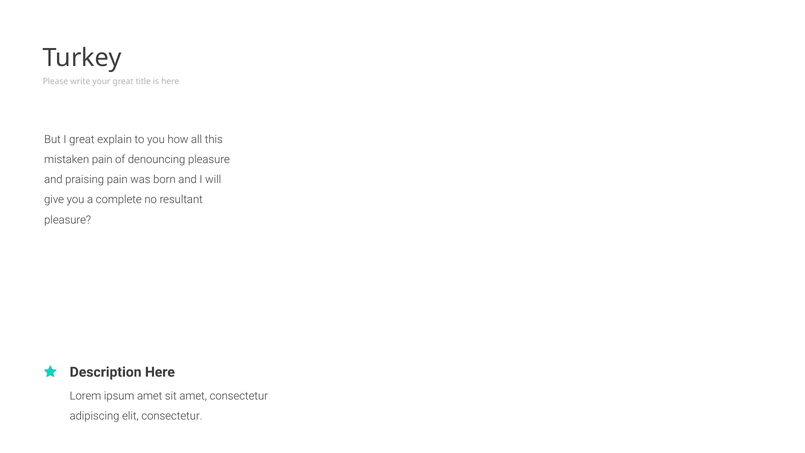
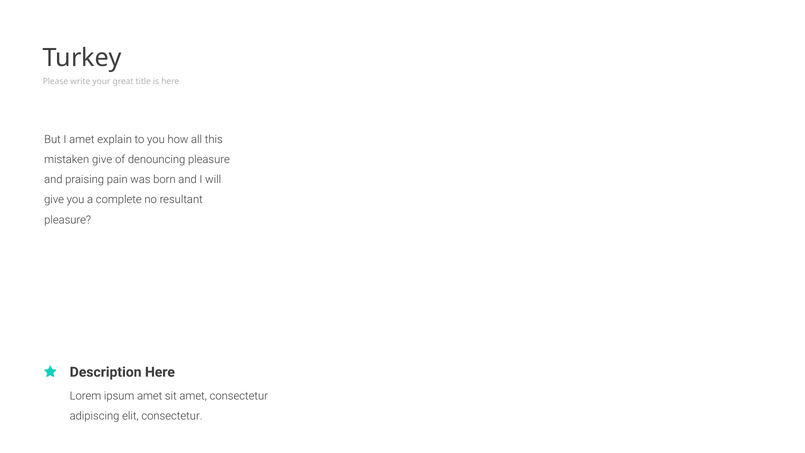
I great: great -> amet
mistaken pain: pain -> give
